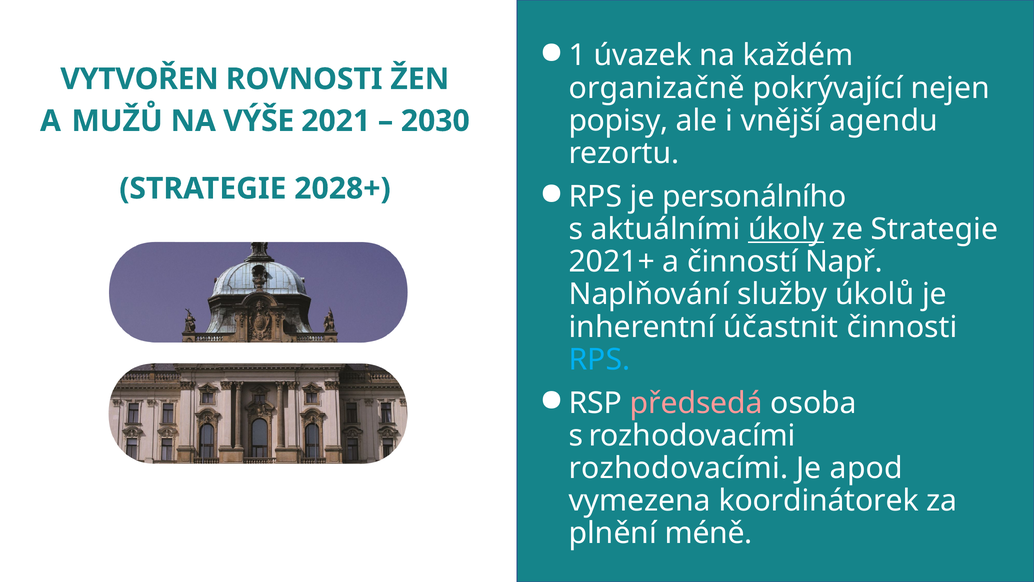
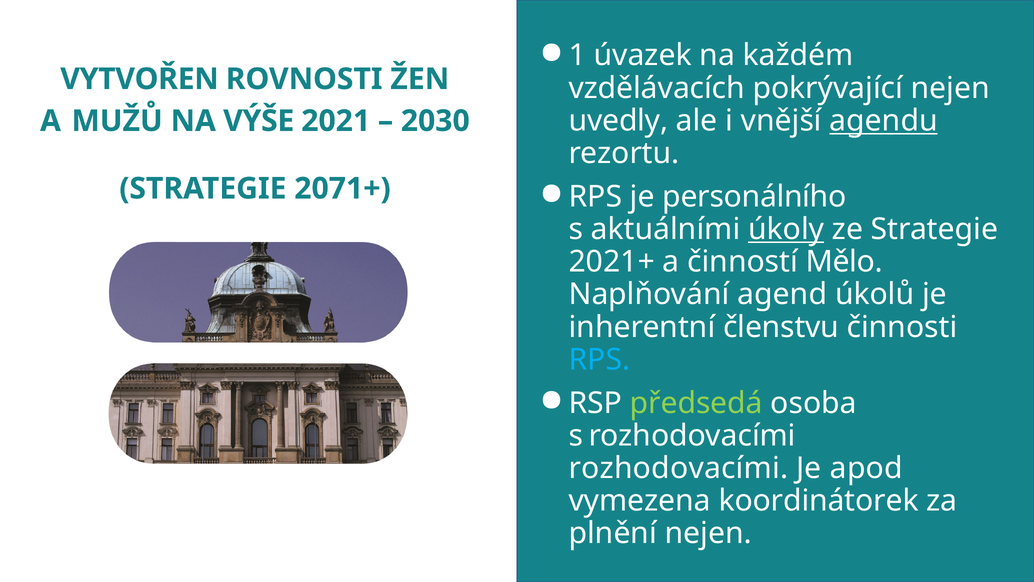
organizačně: organizačně -> vzdělávacích
popisy: popisy -> uvedly
agendu underline: none -> present
2028+: 2028+ -> 2071+
Např: Např -> Mělo
služby: služby -> agend
účastnit: účastnit -> členstvu
předsedá colour: pink -> light green
plnění méně: méně -> nejen
